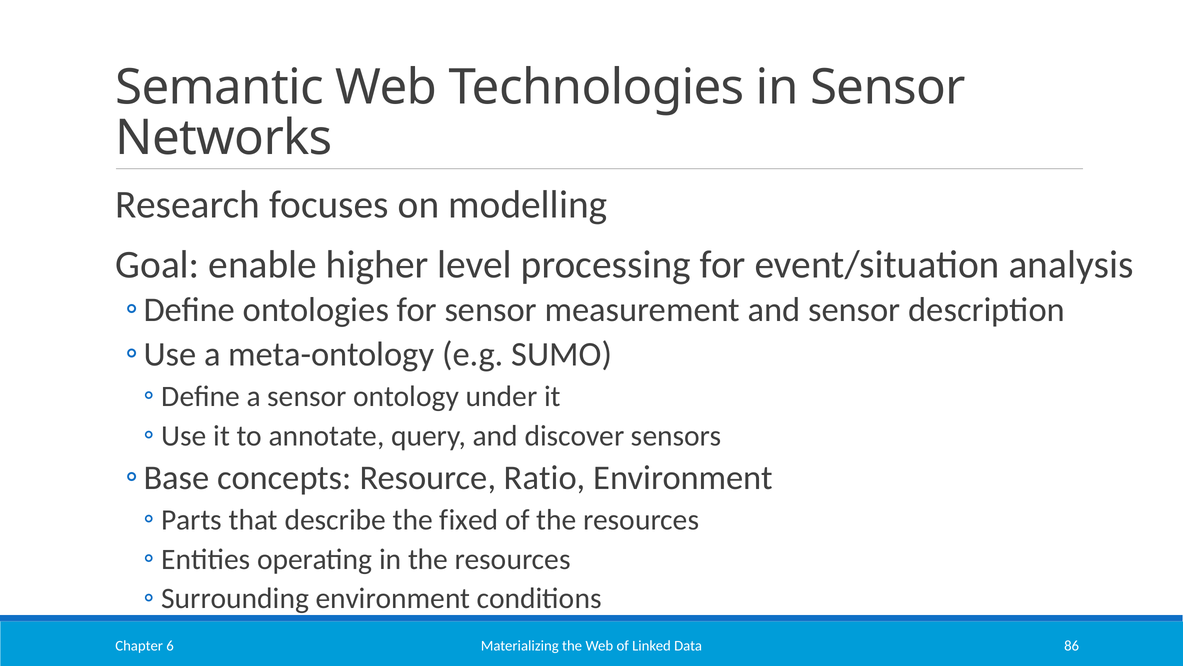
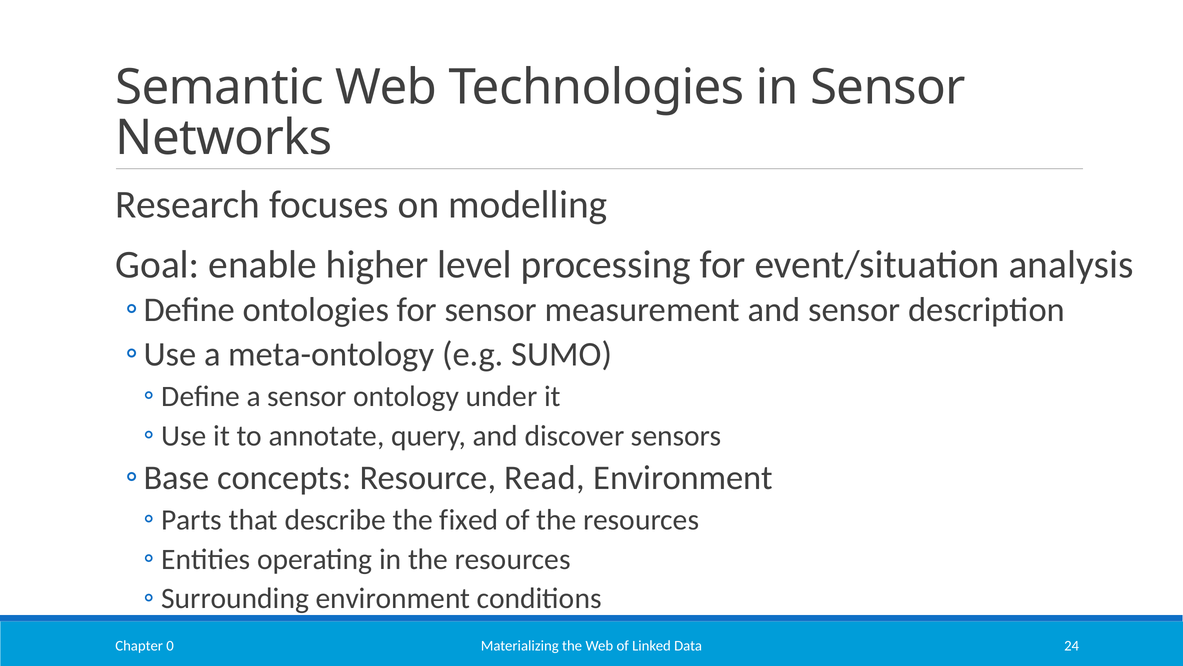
Ratio: Ratio -> Read
86: 86 -> 24
6: 6 -> 0
